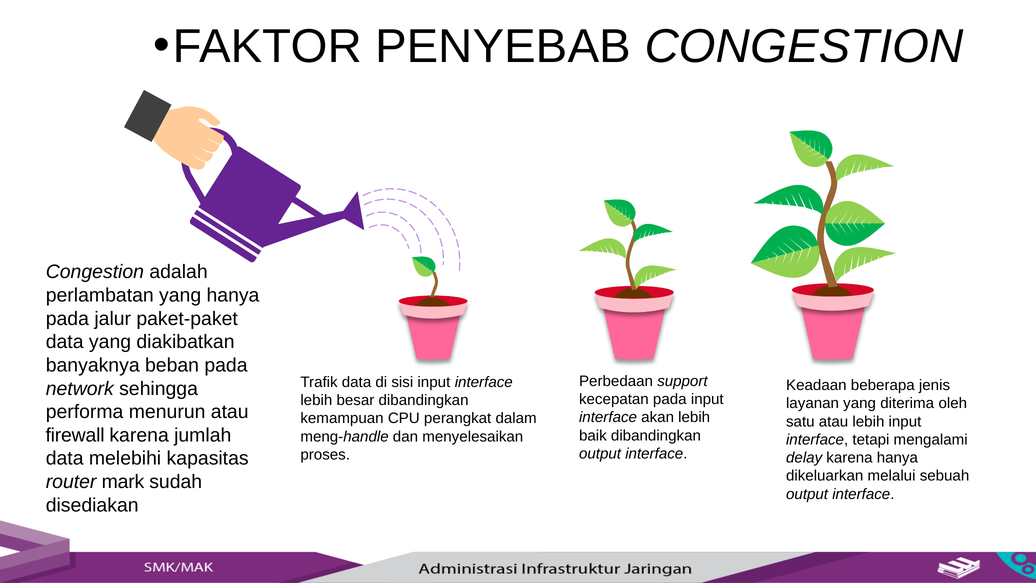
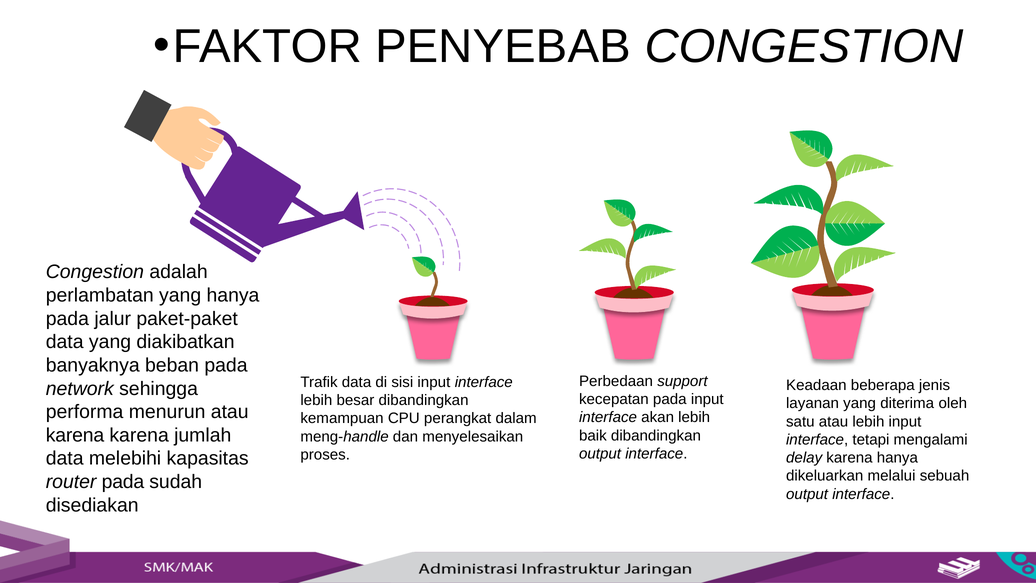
firewall at (75, 435): firewall -> karena
router mark: mark -> pada
